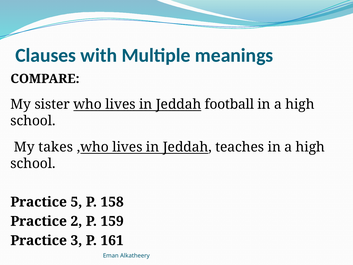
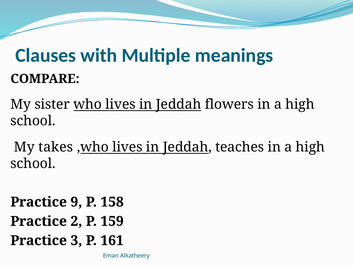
football: football -> flowers
5: 5 -> 9
